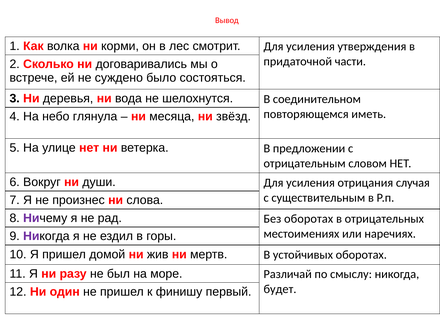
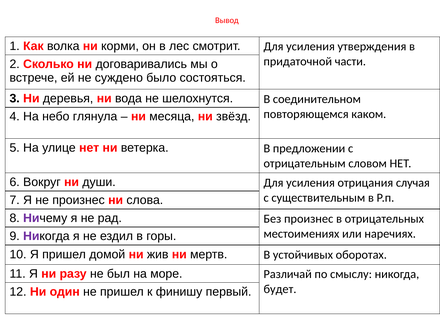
иметь: иметь -> каком
Без оборотах: оборотах -> произнес
